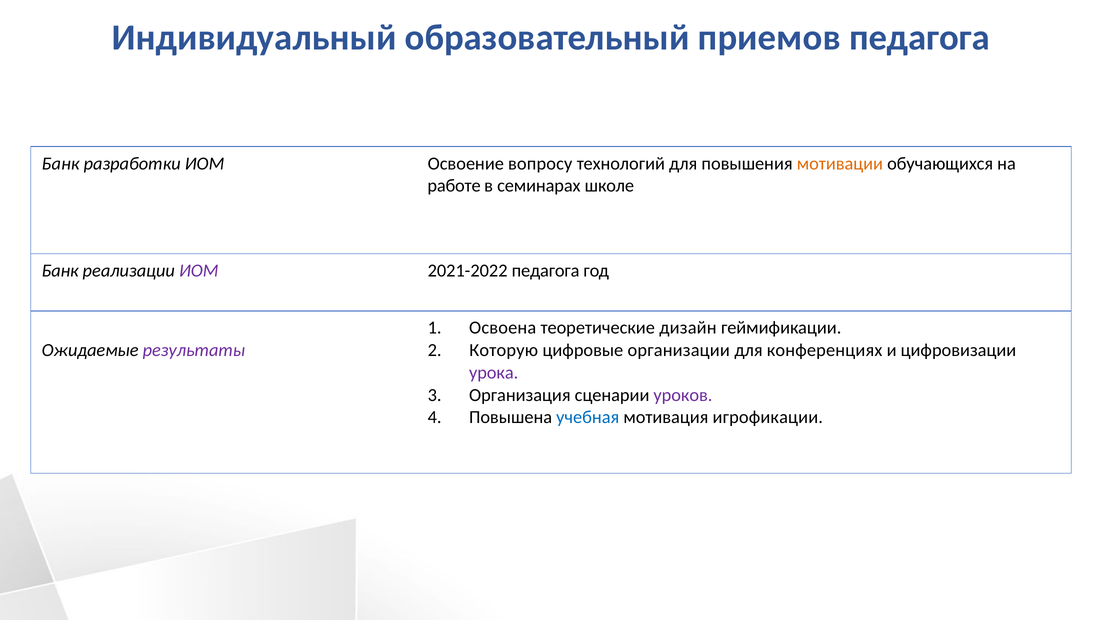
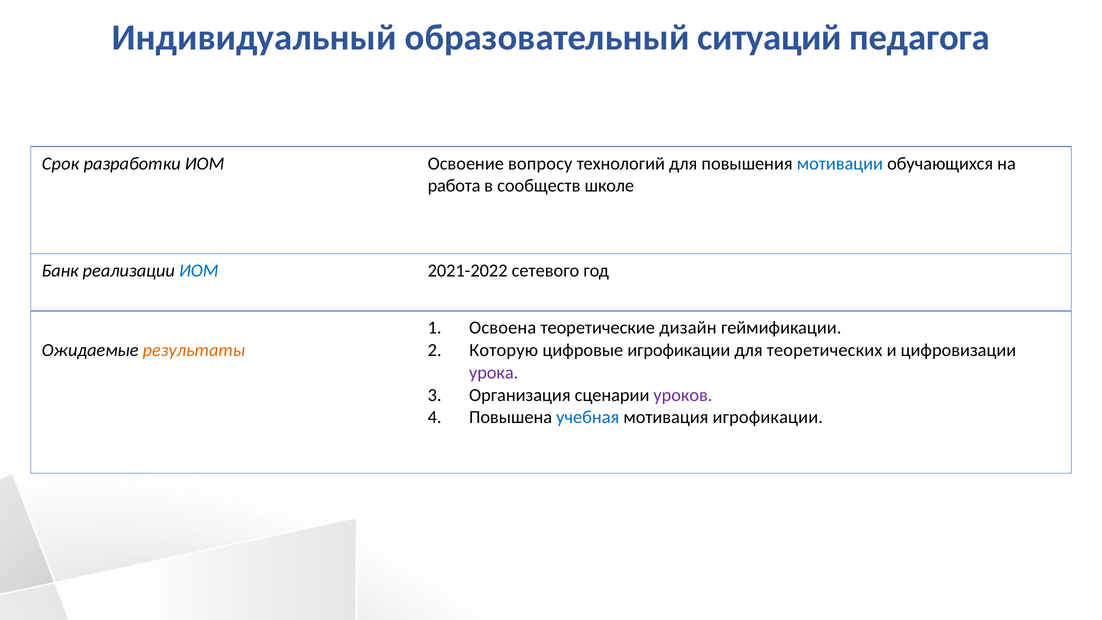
приемов: приемов -> ситуаций
Банк at (61, 163): Банк -> Срок
мотивации colour: orange -> blue
работе: работе -> работа
семинарах: семинарах -> сообществ
ИОМ at (199, 271) colour: purple -> blue
2021-2022 педагога: педагога -> сетевого
результаты colour: purple -> orange
цифровые организации: организации -> игрофикации
конференциях: конференциях -> теоретических
